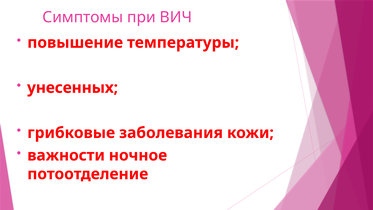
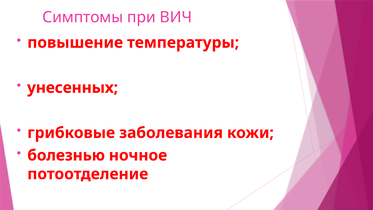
важности: важности -> болезнью
